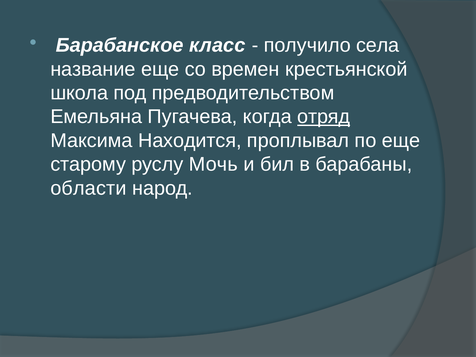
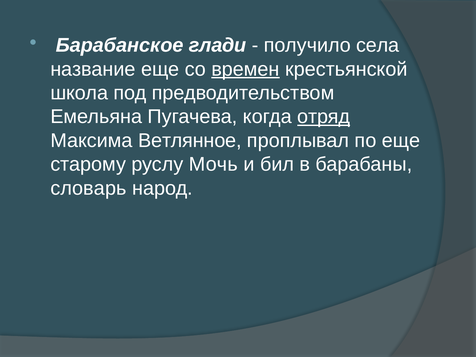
класс: класс -> глади
времен underline: none -> present
Находится: Находится -> Ветлянное
области: области -> словарь
